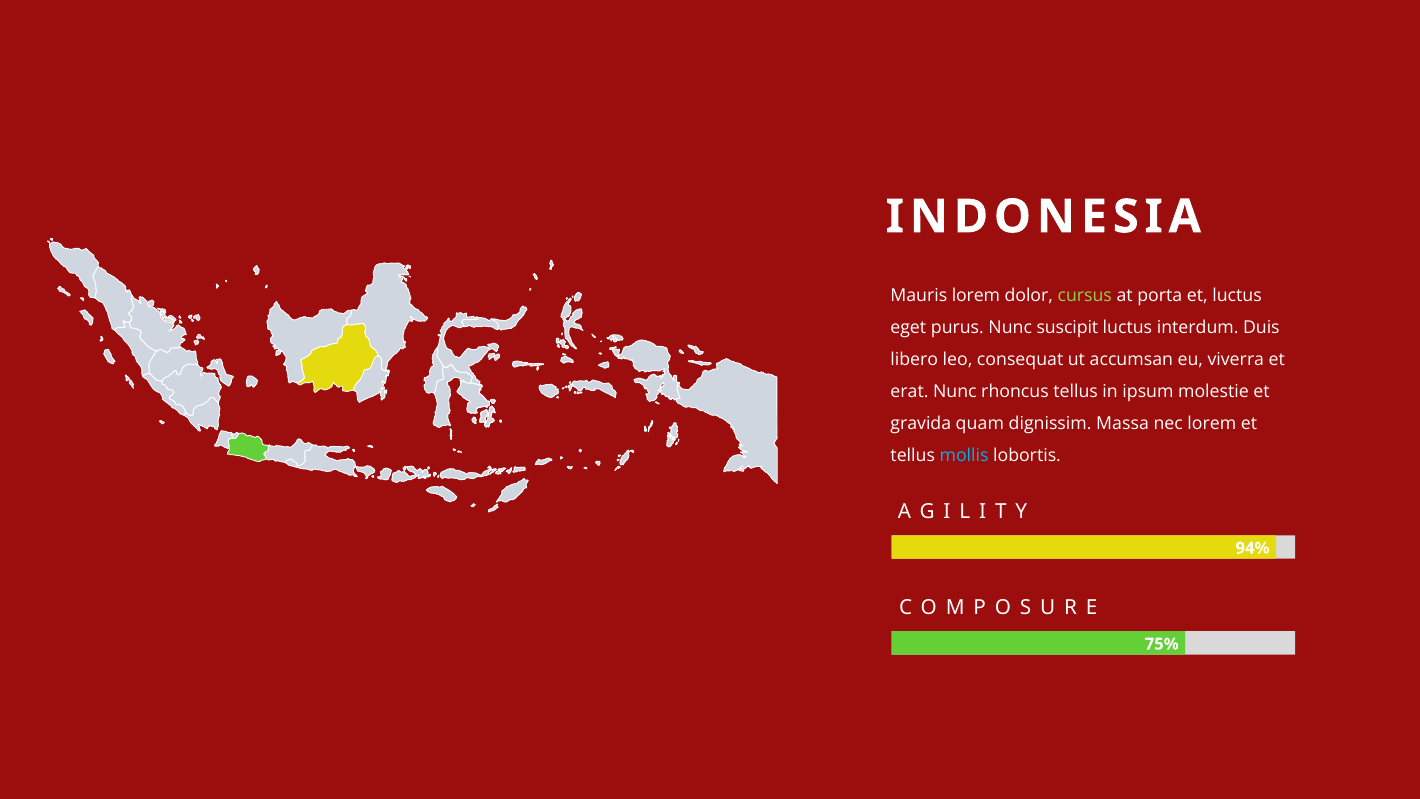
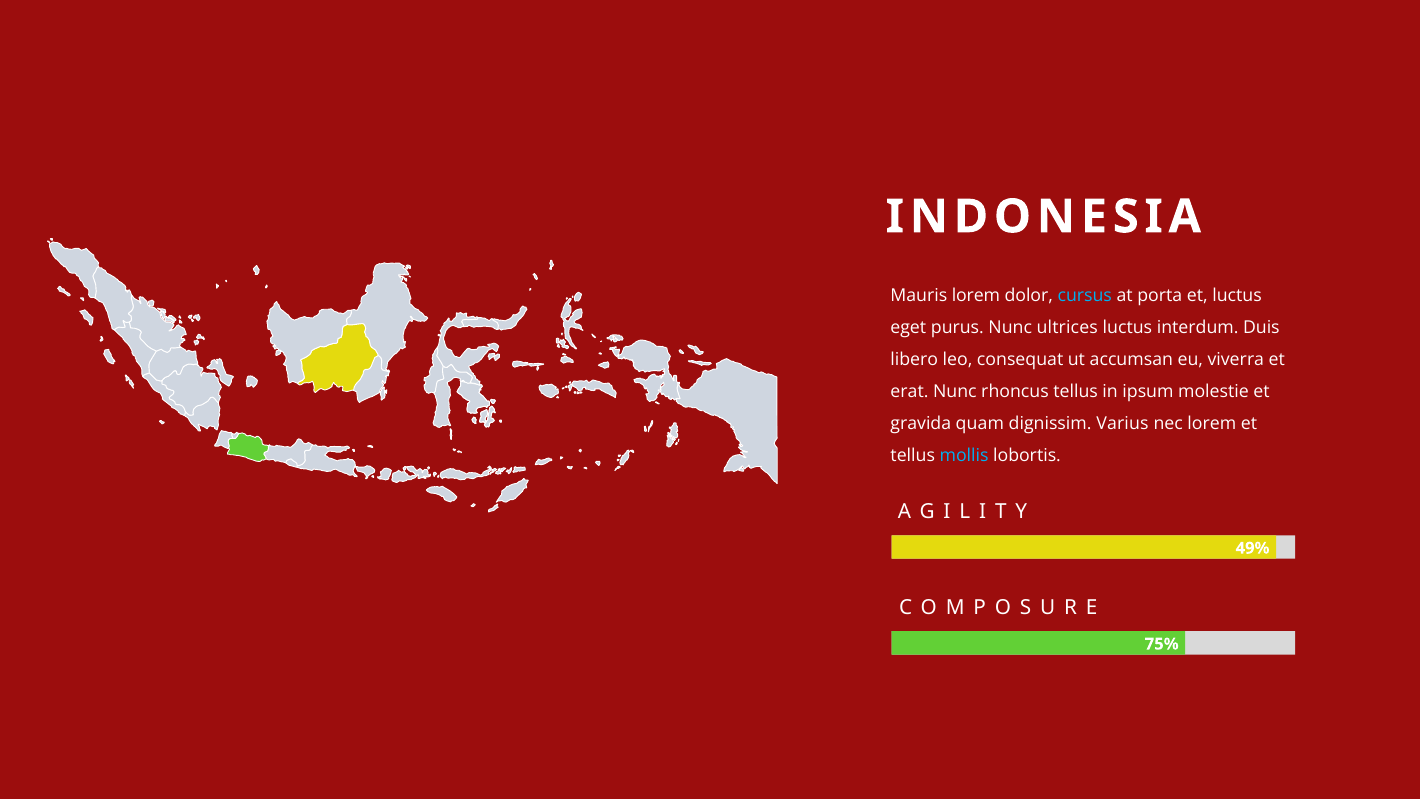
cursus colour: light green -> light blue
suscipit: suscipit -> ultrices
Massa: Massa -> Varius
94%: 94% -> 49%
